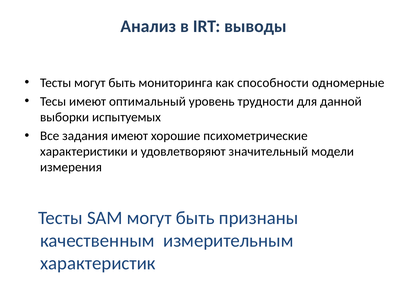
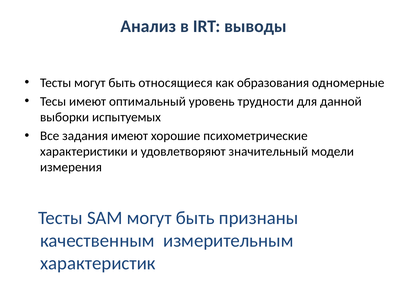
мониторинга: мониторинга -> относящиеся
способности: способности -> образования
